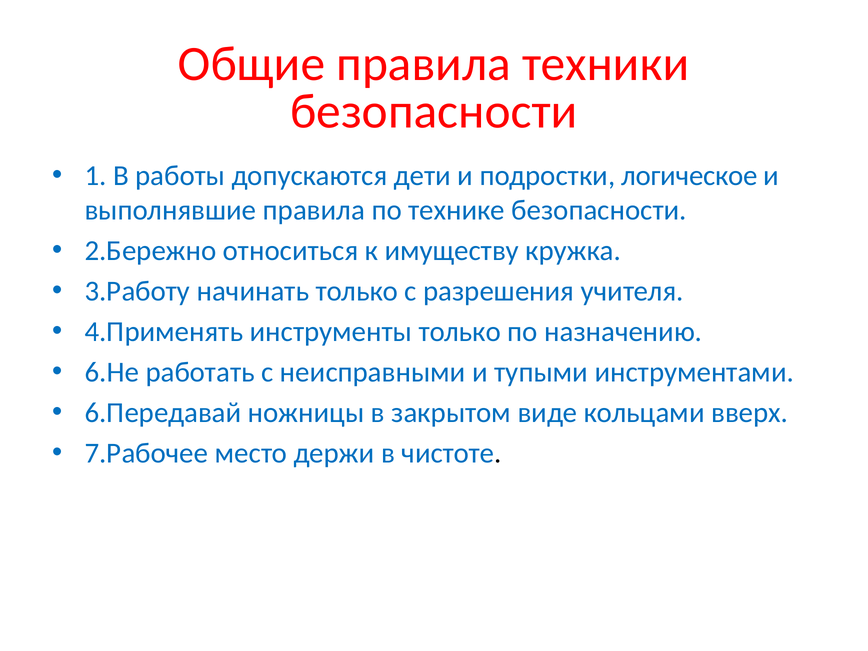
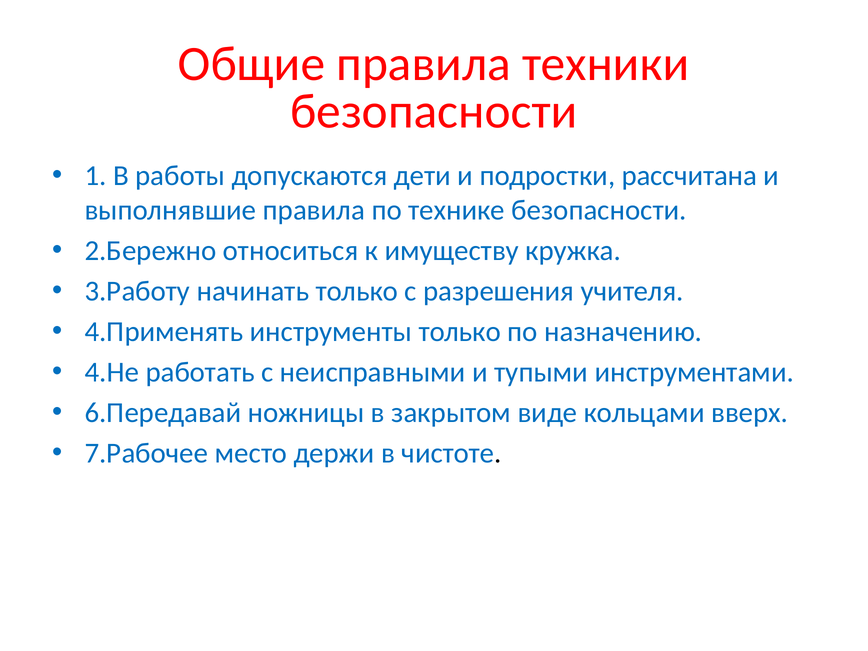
логическое: логическое -> рассчитана
6.Не: 6.Не -> 4.Не
